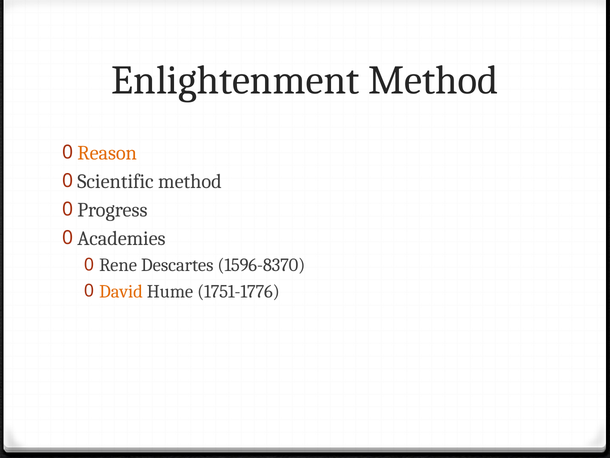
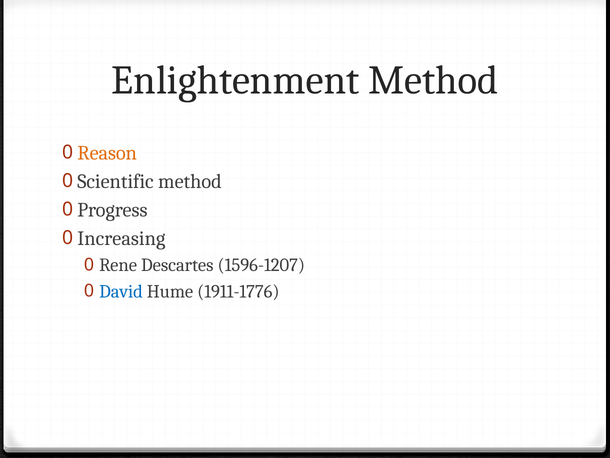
Academies: Academies -> Increasing
1596-8370: 1596-8370 -> 1596-1207
David colour: orange -> blue
1751-1776: 1751-1776 -> 1911-1776
